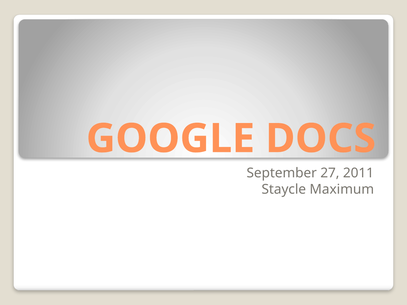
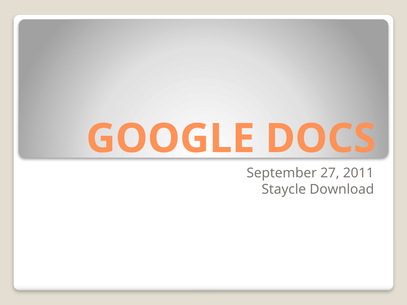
Maximum: Maximum -> Download
